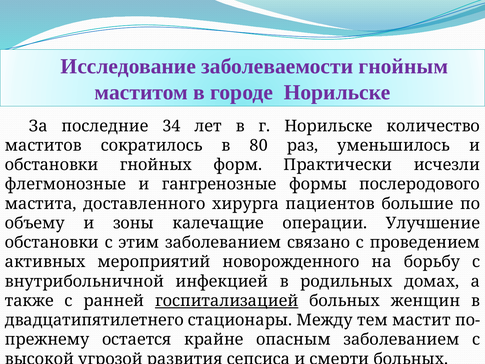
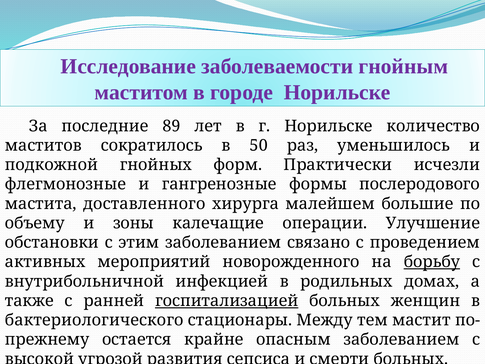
34: 34 -> 89
80: 80 -> 50
обстановки at (52, 165): обстановки -> подкожной
пациентов: пациентов -> малейшем
борьбу underline: none -> present
двадцатипятилетнего: двадцатипятилетнего -> бактериологического
